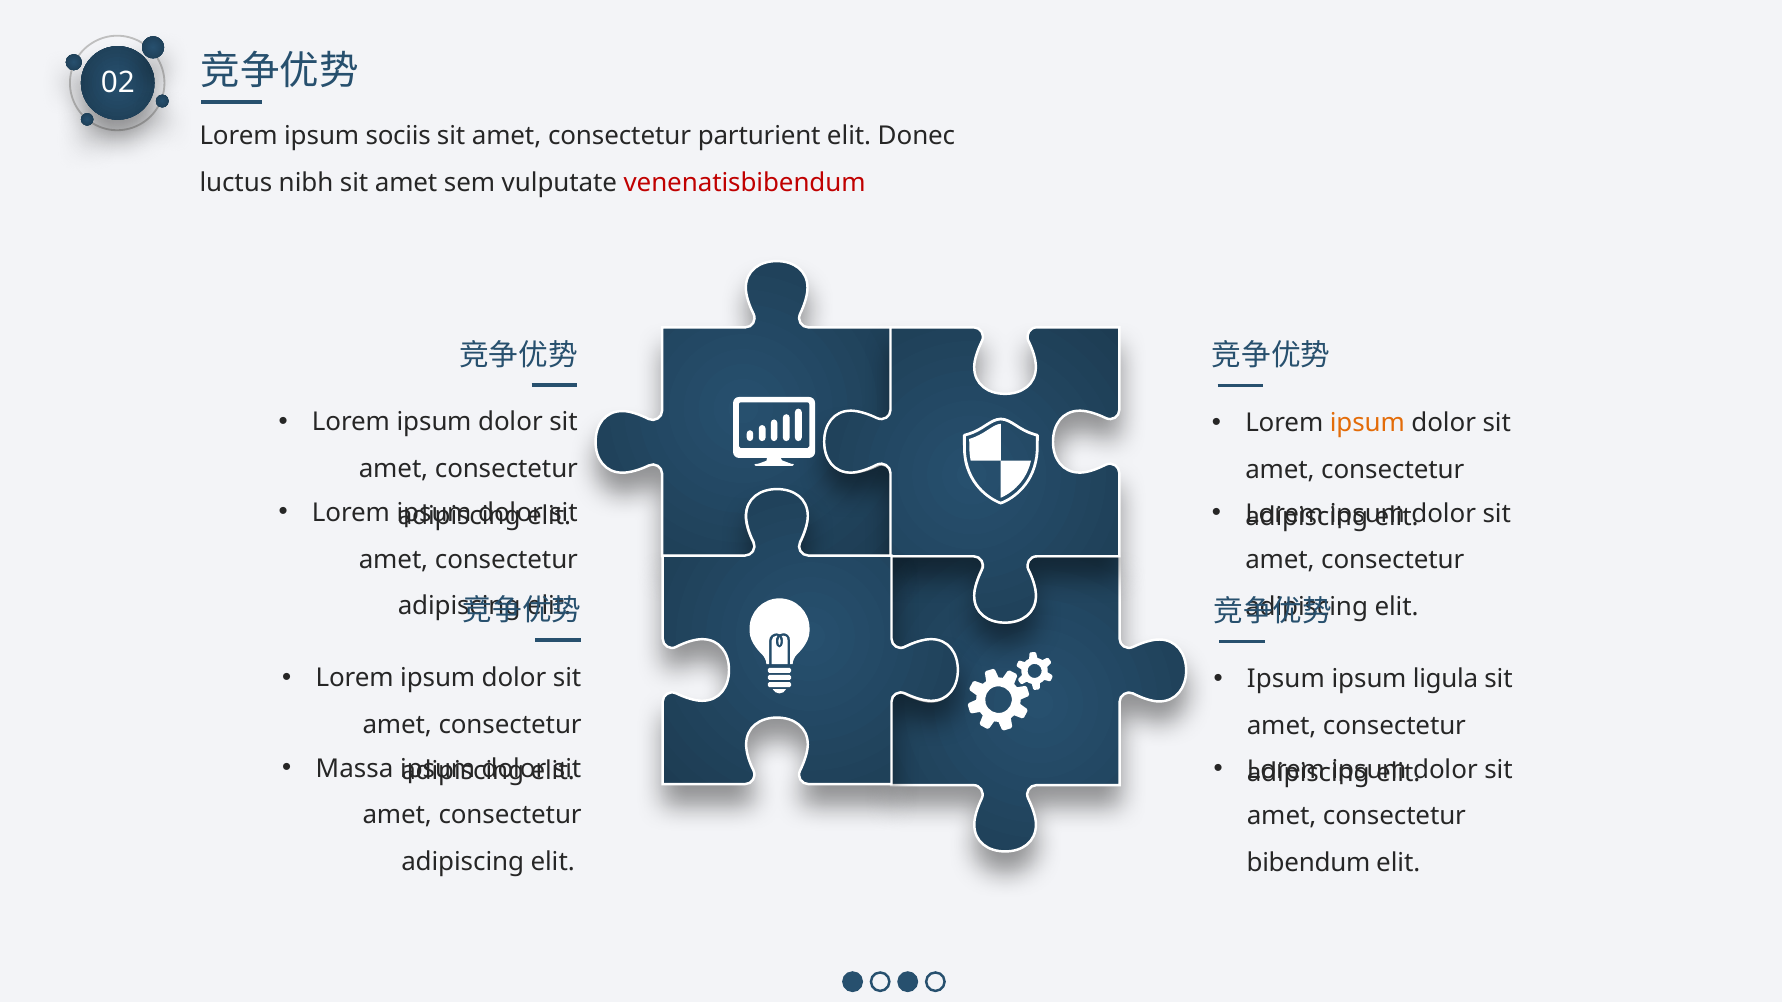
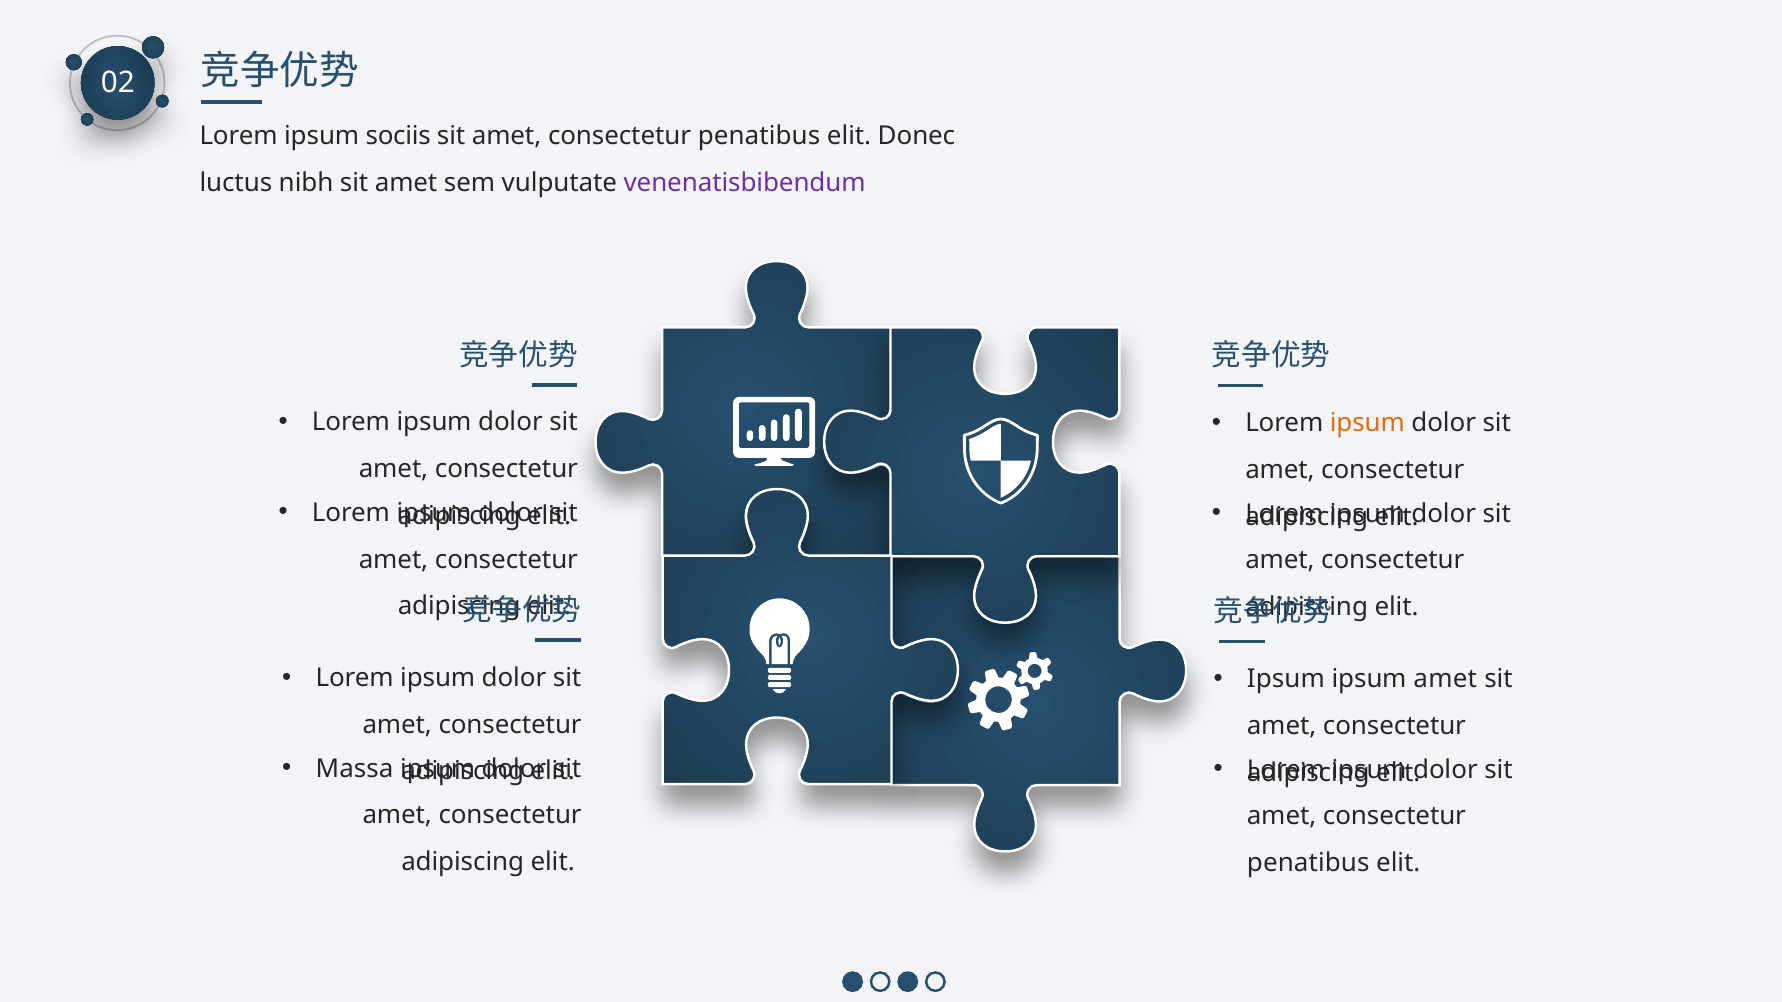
parturient at (759, 136): parturient -> penatibus
venenatisbibendum colour: red -> purple
ipsum ligula: ligula -> amet
bibendum at (1308, 863): bibendum -> penatibus
